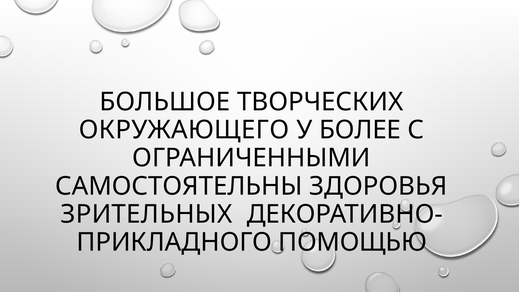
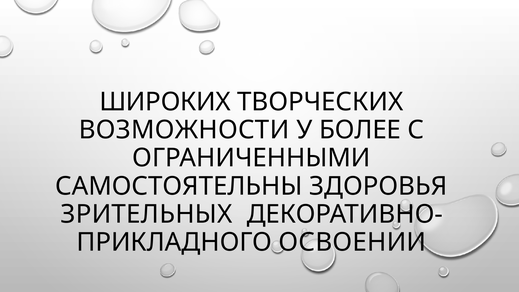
БОЛЬШОЕ: БОЛЬШОЕ -> ШИРОКИХ
ОКРУЖАЮЩЕГО: ОКРУЖАЮЩЕГО -> ВОЗМОЖНОСТИ
ПОМОЩЬЮ: ПОМОЩЬЮ -> ОСВОЕНИИ
